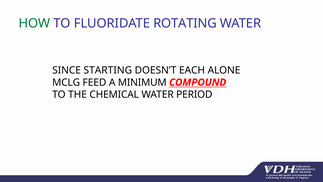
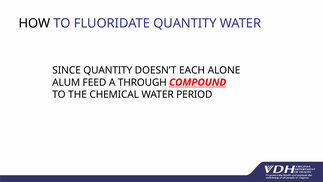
HOW colour: green -> black
FLUORIDATE ROTATING: ROTATING -> QUANTITY
SINCE STARTING: STARTING -> QUANTITY
MCLG: MCLG -> ALUM
MINIMUM: MINIMUM -> THROUGH
